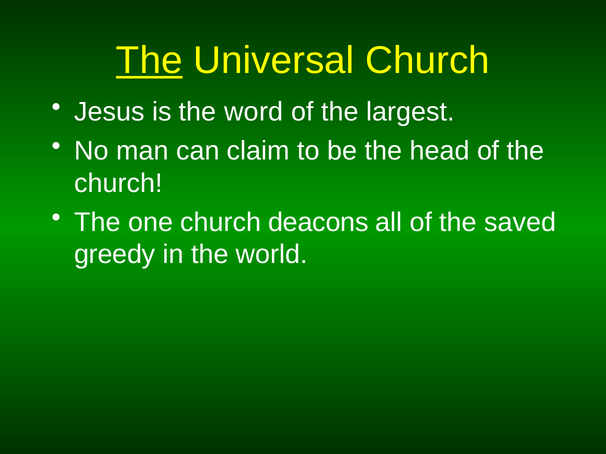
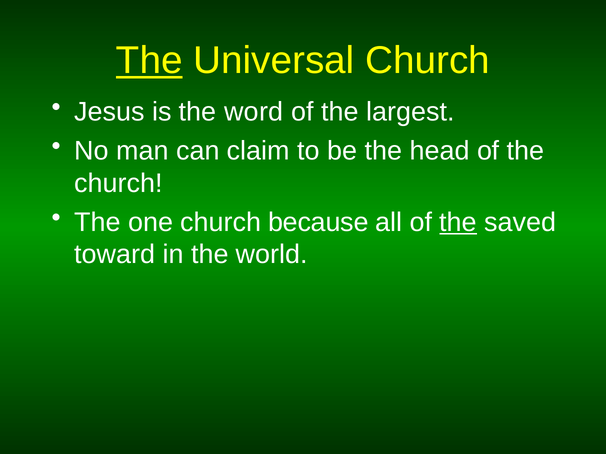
deacons: deacons -> because
the at (458, 222) underline: none -> present
greedy: greedy -> toward
